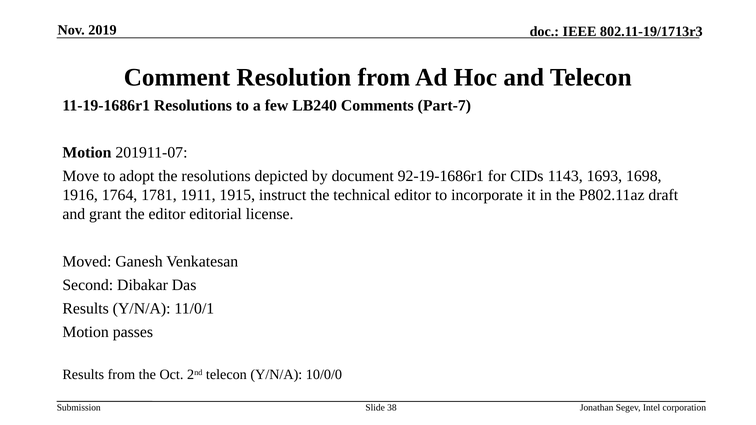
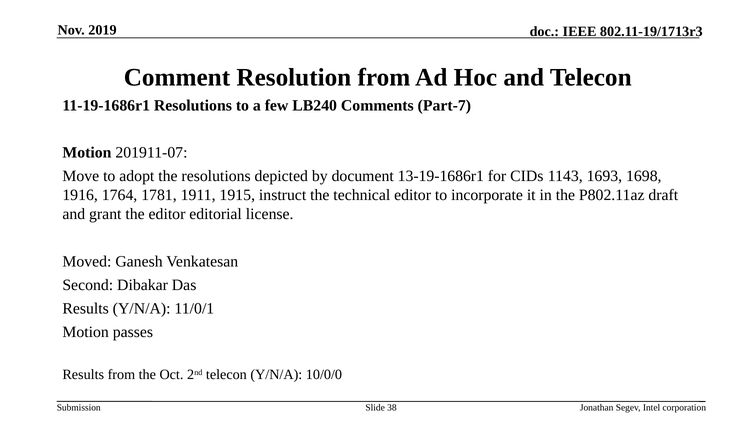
92-19-1686r1: 92-19-1686r1 -> 13-19-1686r1
